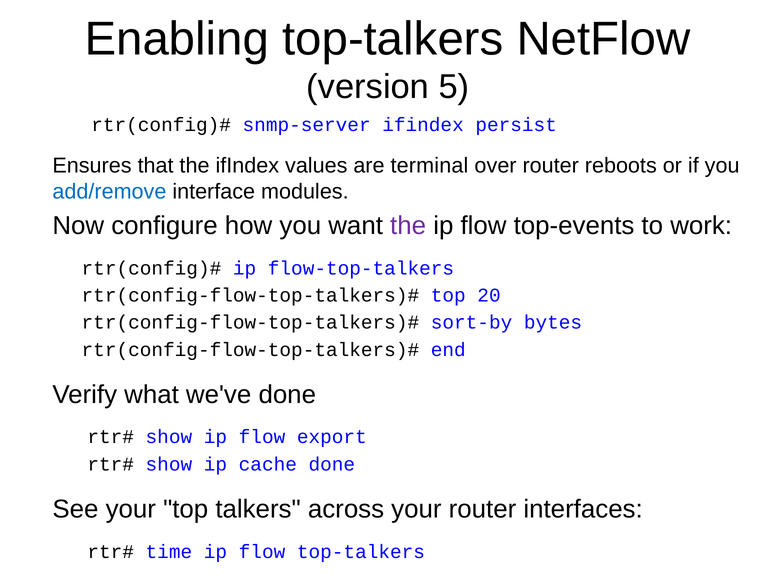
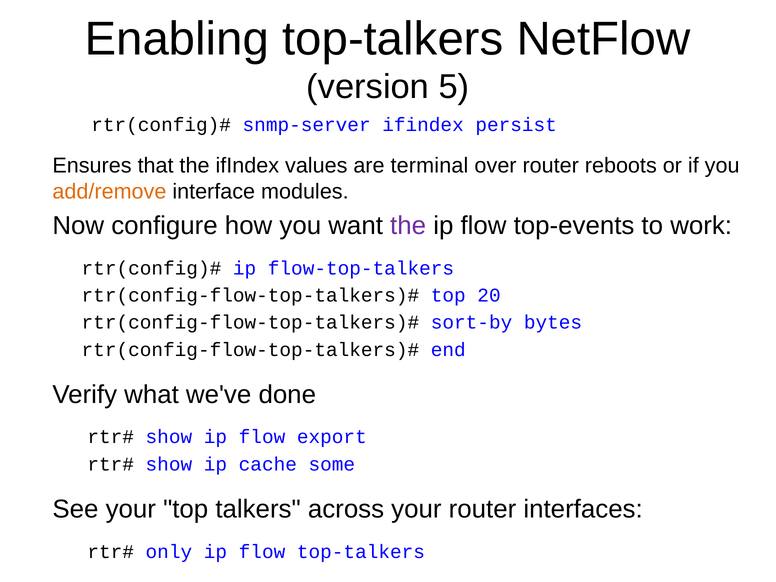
add/remove colour: blue -> orange
cache done: done -> some
time: time -> only
